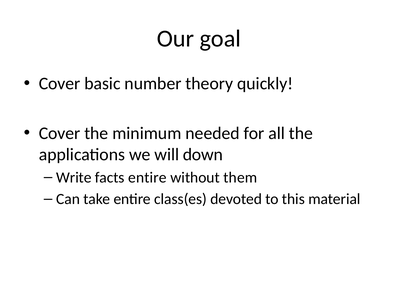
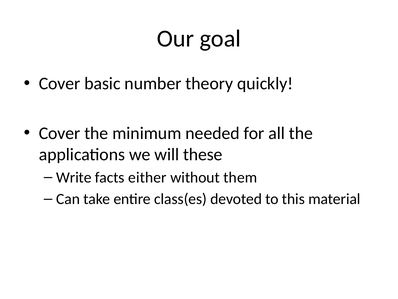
down: down -> these
facts entire: entire -> either
